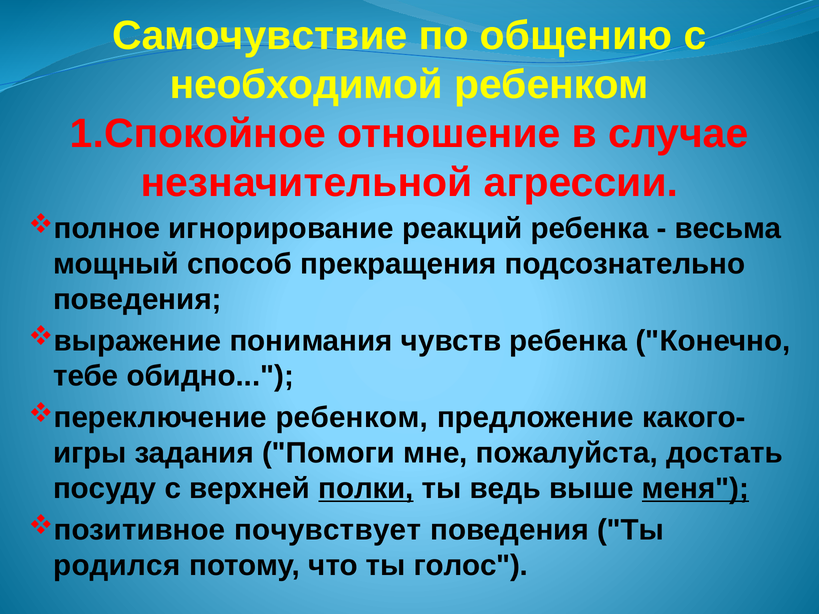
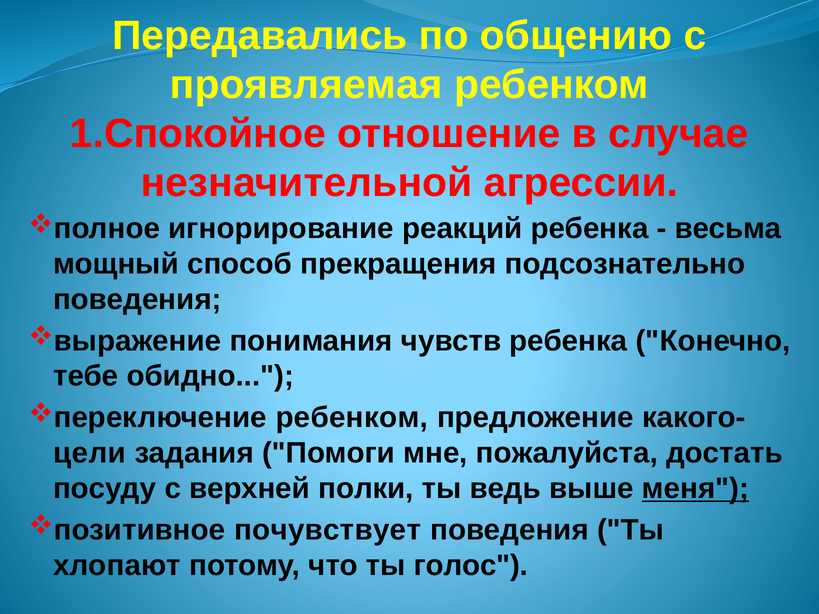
Самочувствие: Самочувствие -> Передавались
необходимой: необходимой -> проявляемая
игры: игры -> цели
полки underline: present -> none
родился: родился -> хлопают
